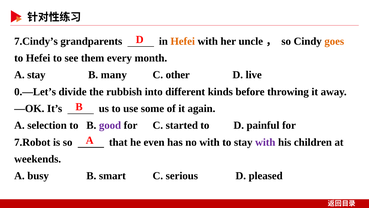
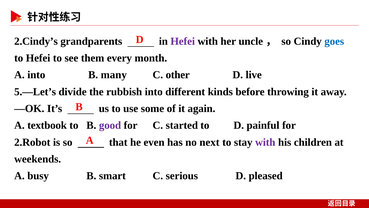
7.Cindy’s: 7.Cindy’s -> 2.Cindy’s
Hefei at (183, 41) colour: orange -> purple
goes colour: orange -> blue
A stay: stay -> into
0.—Let’s: 0.—Let’s -> 5.—Let’s
selection: selection -> textbook
7.Robot: 7.Robot -> 2.Robot
no with: with -> next
